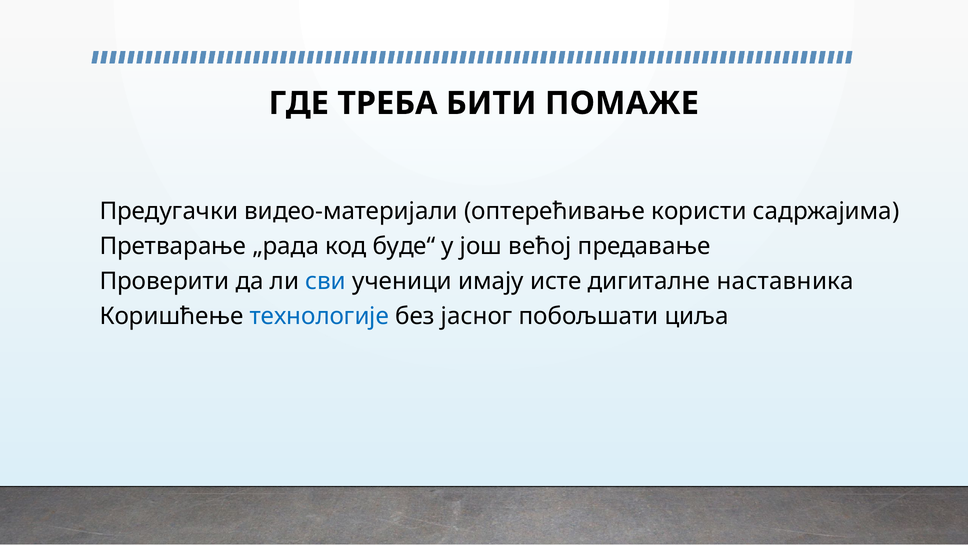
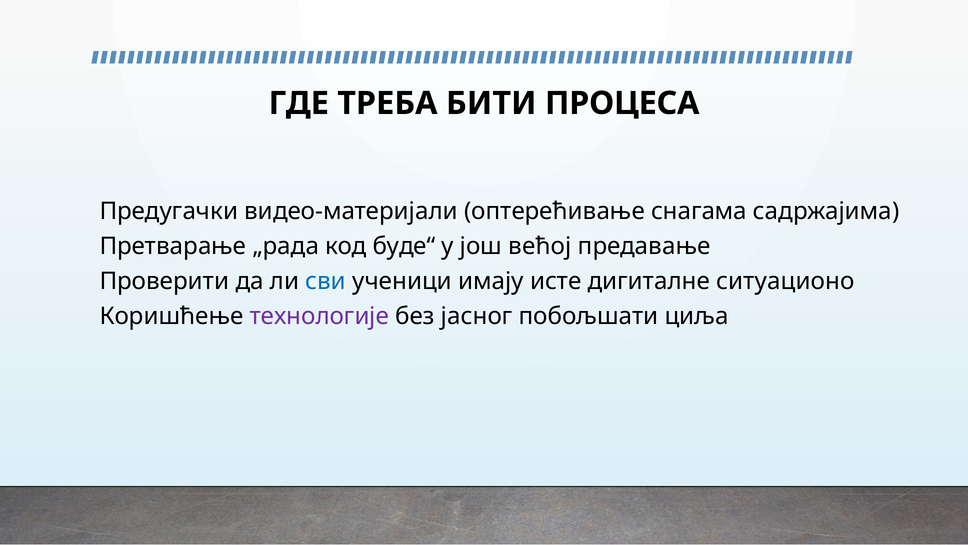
ПОМАЖЕ: ПОМАЖЕ -> ПРОЦЕСА
користи: користи -> снагама
наставника: наставника -> ситуационо
технологије colour: blue -> purple
